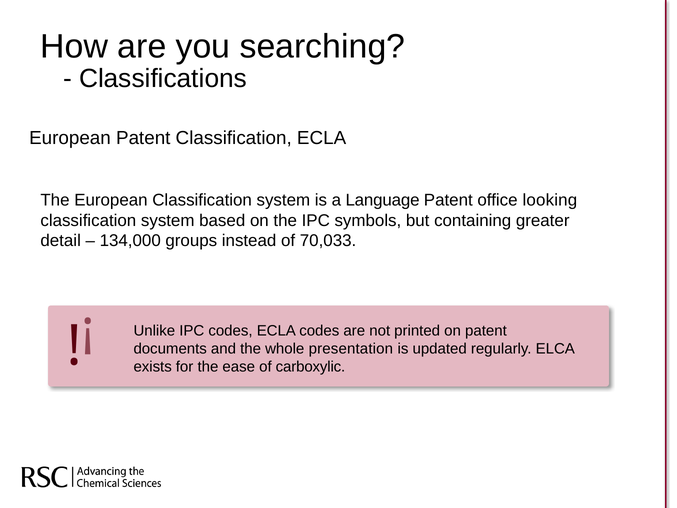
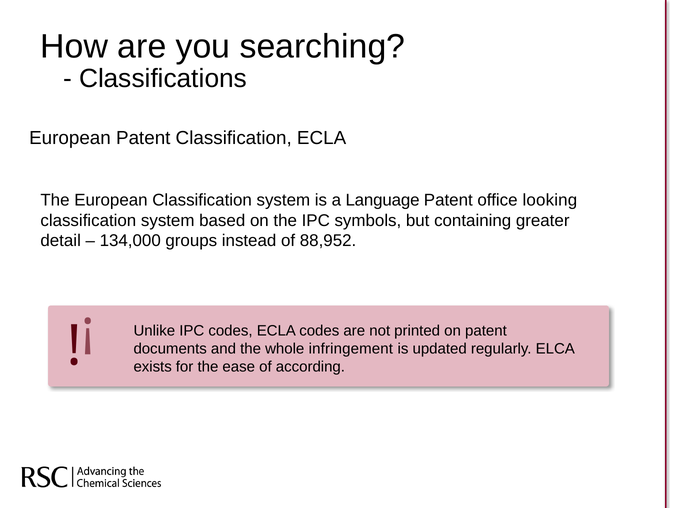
70,033: 70,033 -> 88,952
presentation: presentation -> infringement
carboxylic: carboxylic -> according
